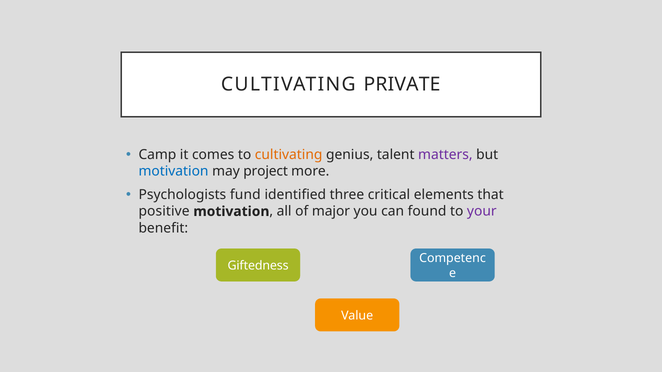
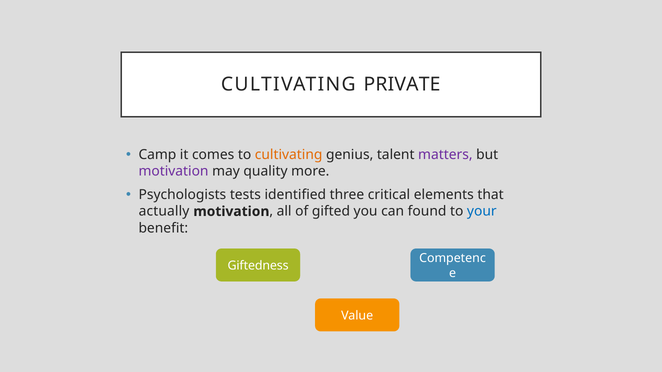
motivation at (174, 172) colour: blue -> purple
project: project -> quality
fund: fund -> tests
positive: positive -> actually
major: major -> gifted
your colour: purple -> blue
